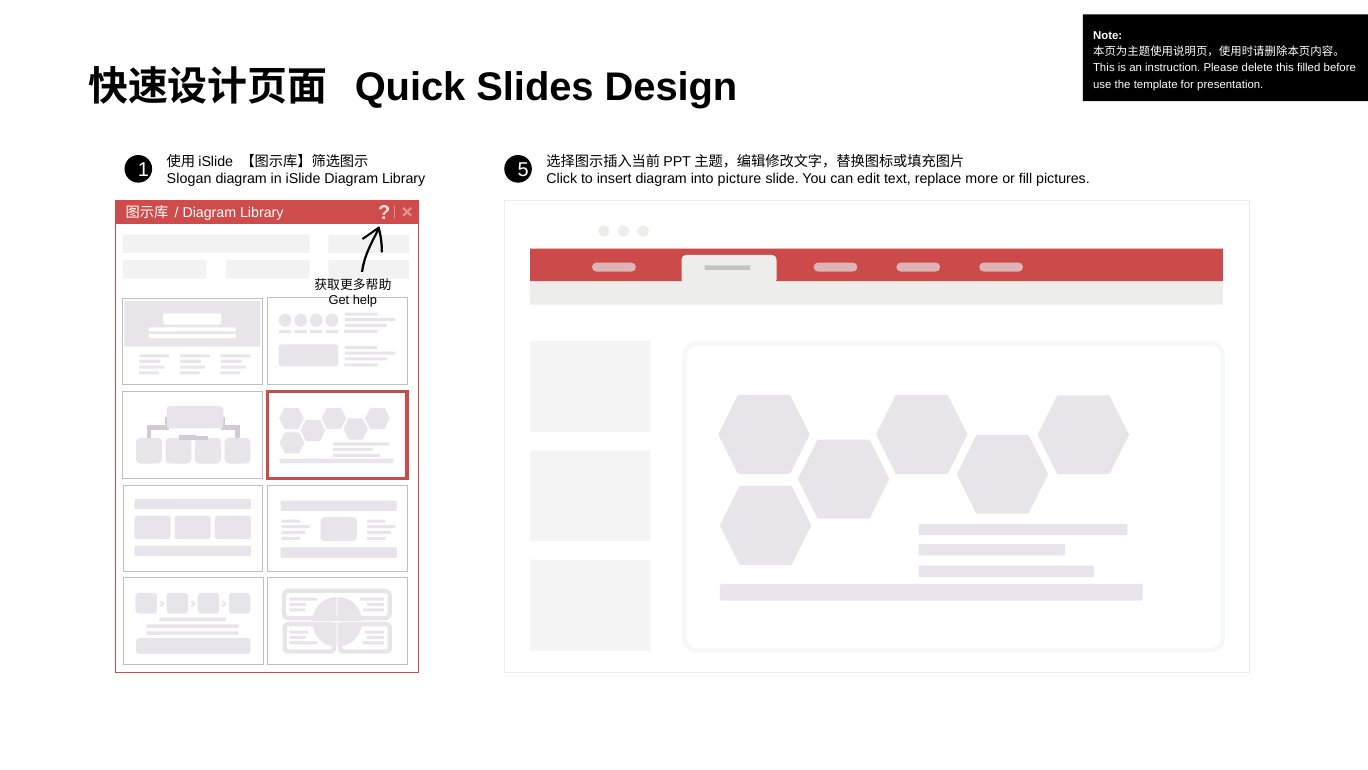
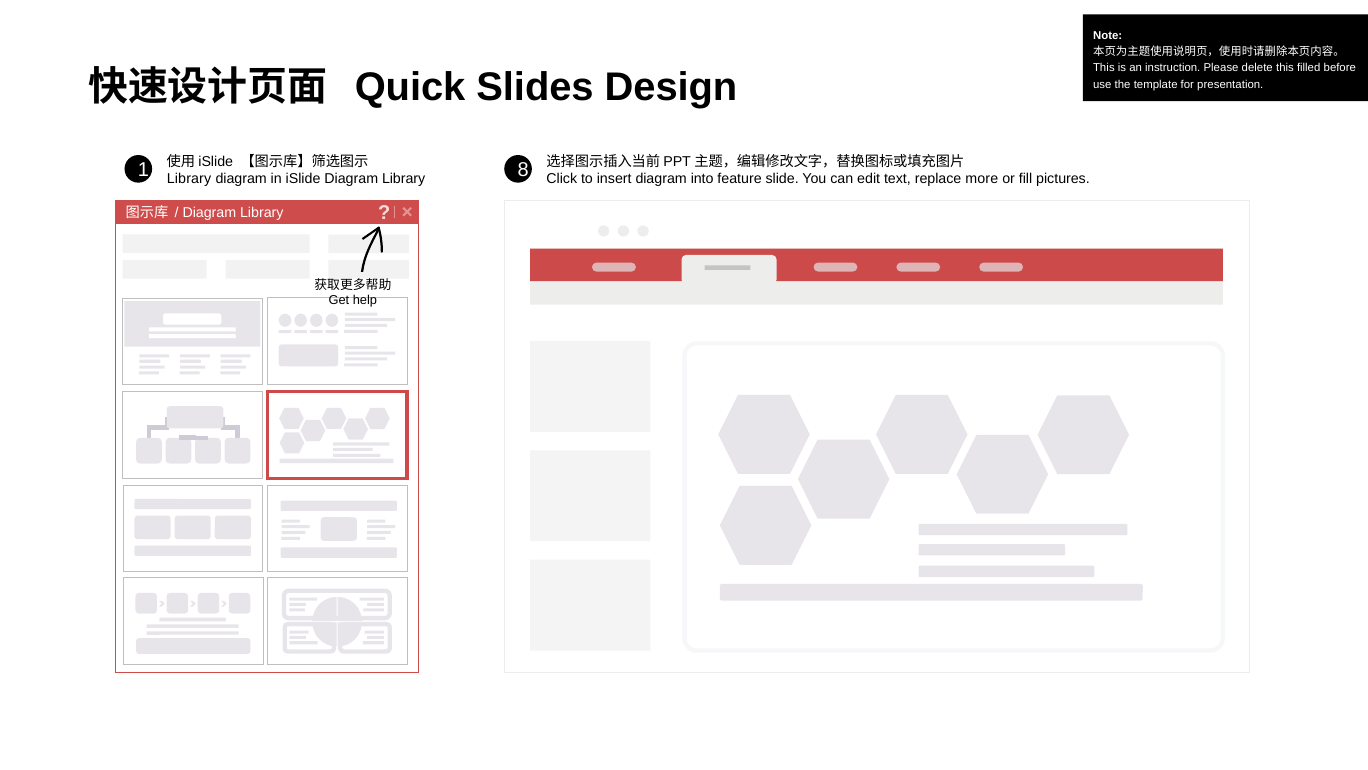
5: 5 -> 8
Slogan at (189, 178): Slogan -> Library
picture: picture -> feature
